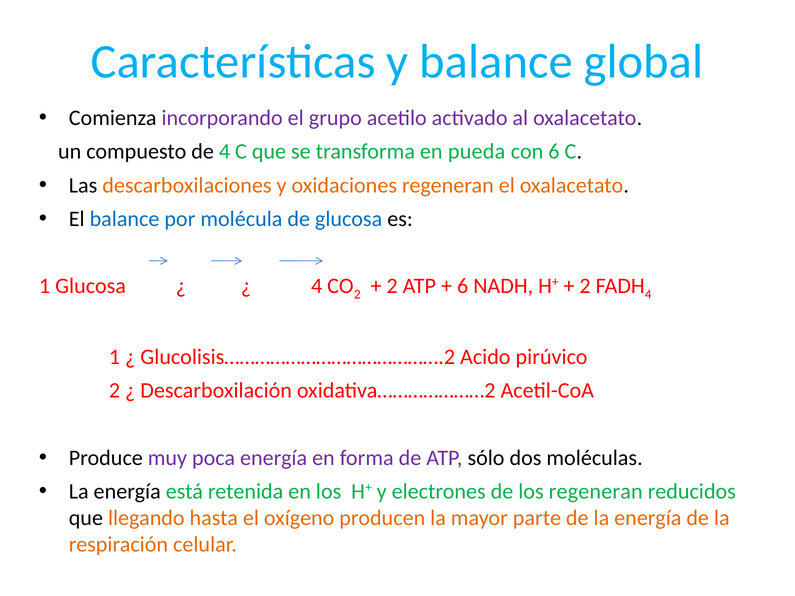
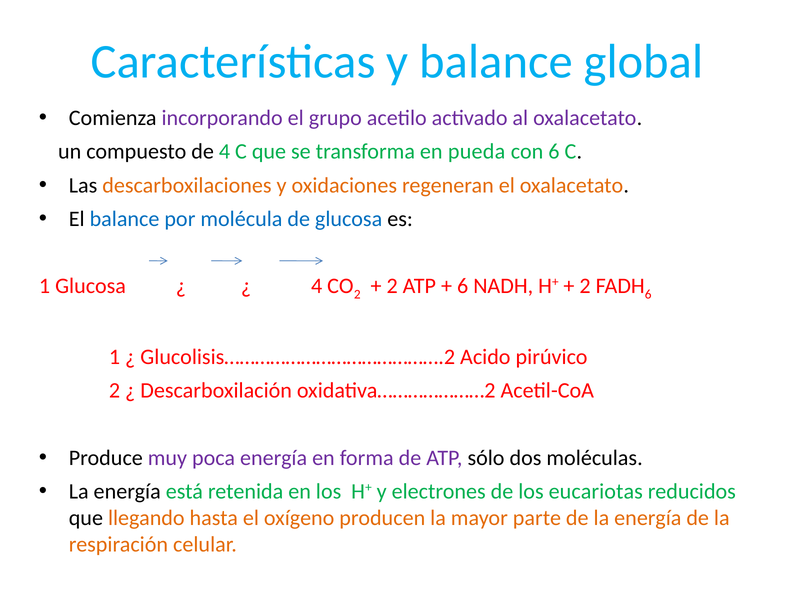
4 at (648, 295): 4 -> 6
los regeneran: regeneran -> eucariotas
